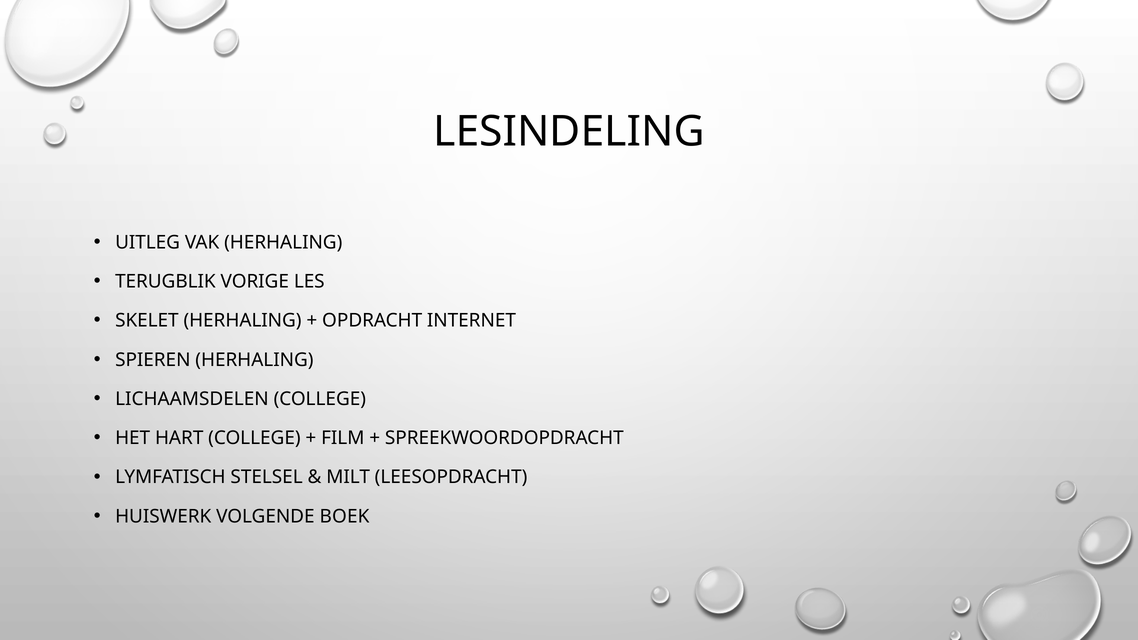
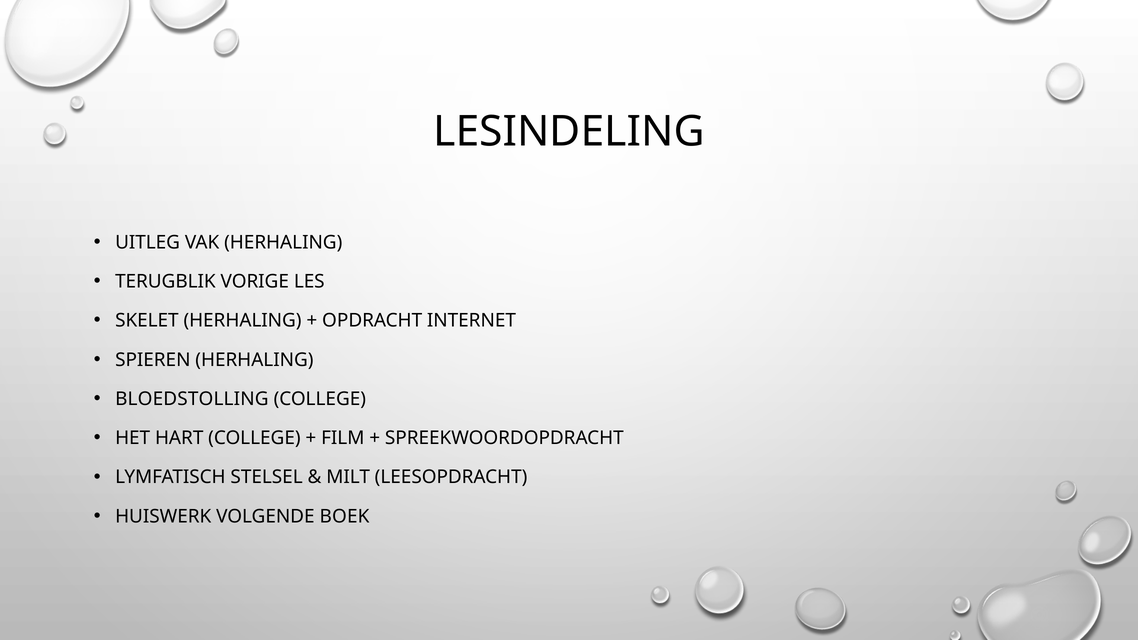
LICHAAMSDELEN: LICHAAMSDELEN -> BLOEDSTOLLING
